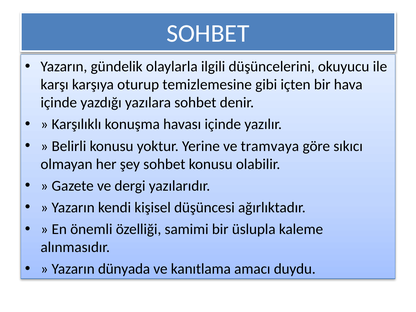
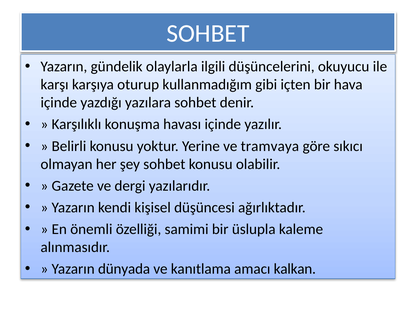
temizlemesine: temizlemesine -> kullanmadığım
duydu: duydu -> kalkan
